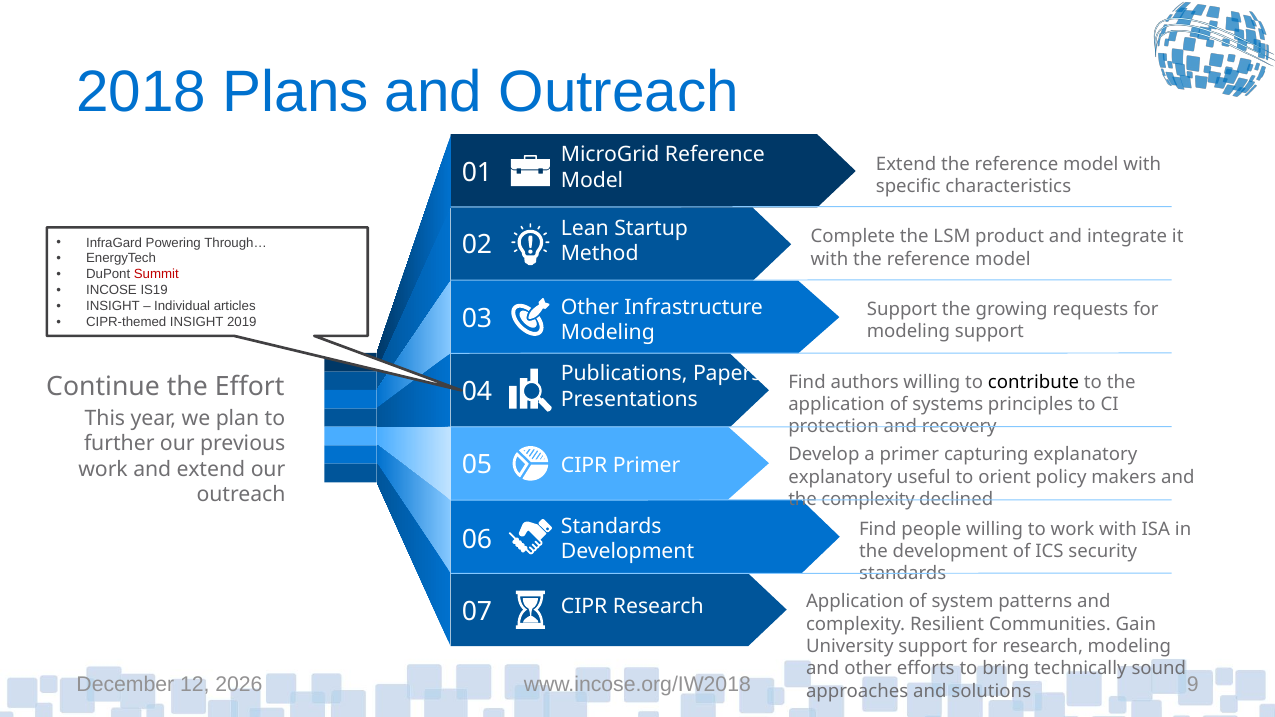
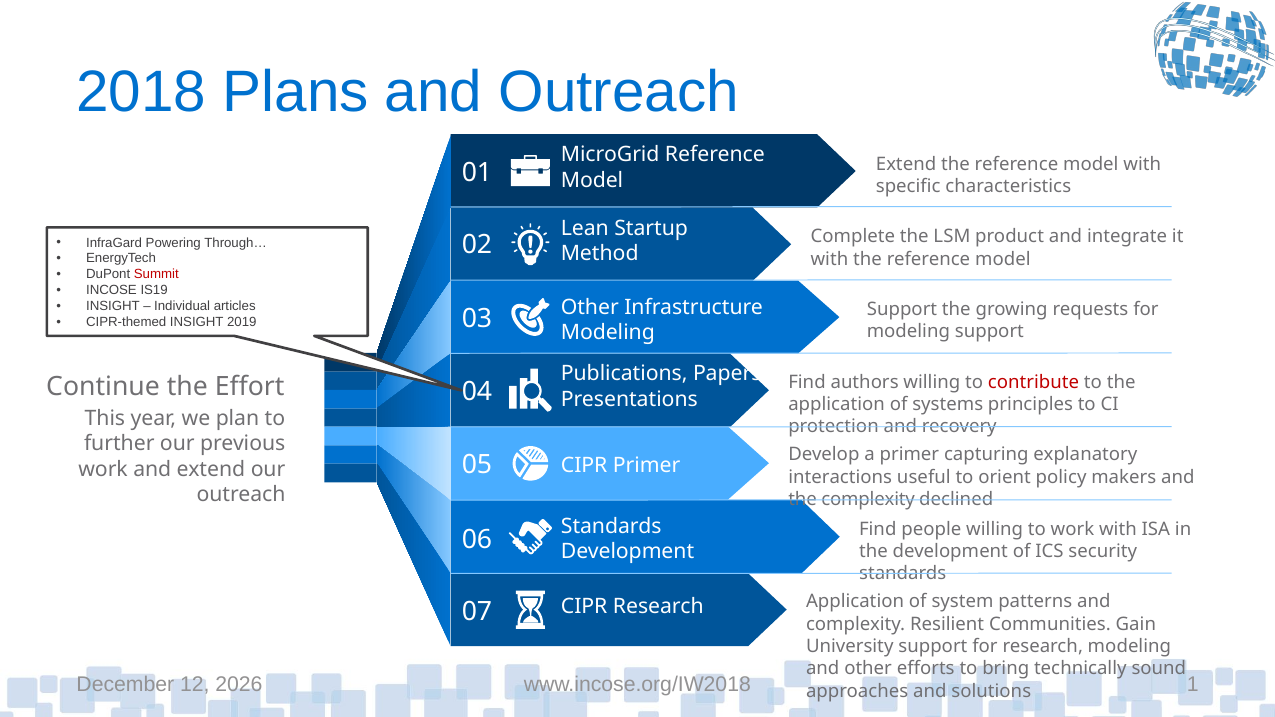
contribute colour: black -> red
explanatory at (840, 477): explanatory -> interactions
9: 9 -> 1
